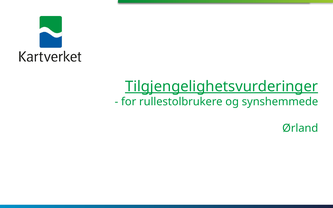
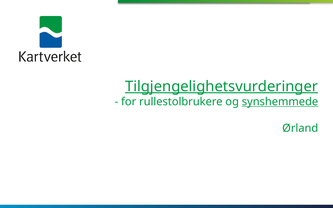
synshemmede underline: none -> present
